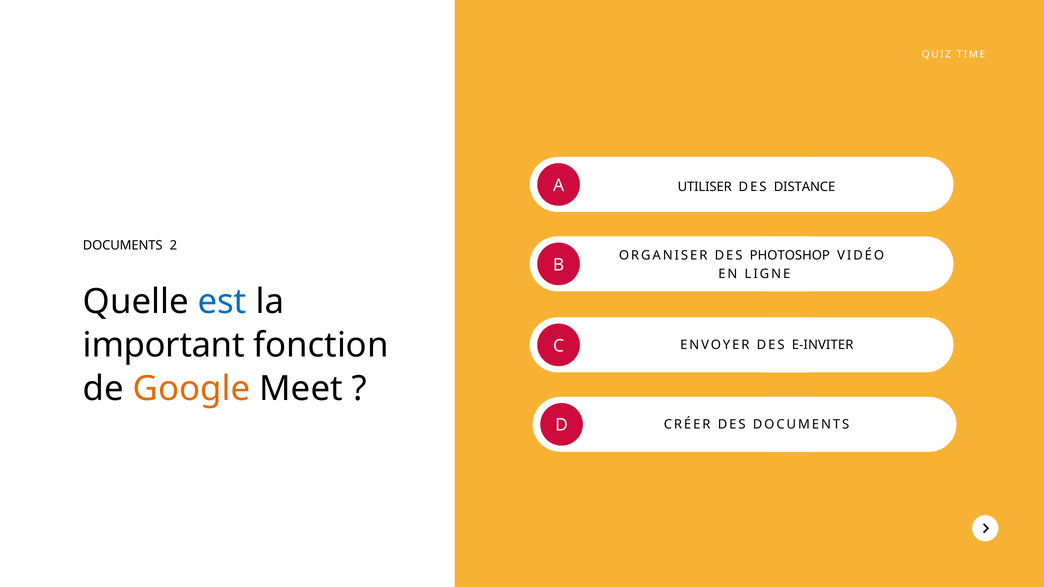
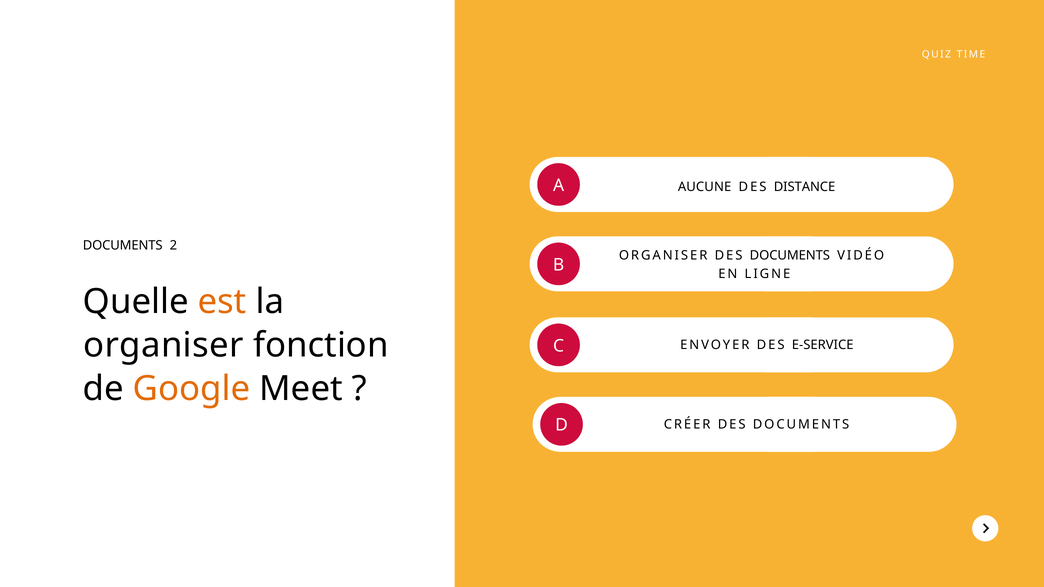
UTILISER: UTILISER -> AUCUNE
ORGANISER DES PHOTOSHOP: PHOTOSHOP -> DOCUMENTS
est colour: blue -> orange
important at (164, 345): important -> organiser
E-INVITER: E-INVITER -> E-SERVICE
